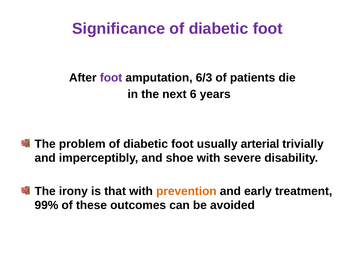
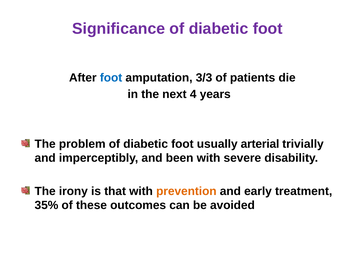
foot at (111, 78) colour: purple -> blue
6/3: 6/3 -> 3/3
6: 6 -> 4
shoe: shoe -> been
99%: 99% -> 35%
